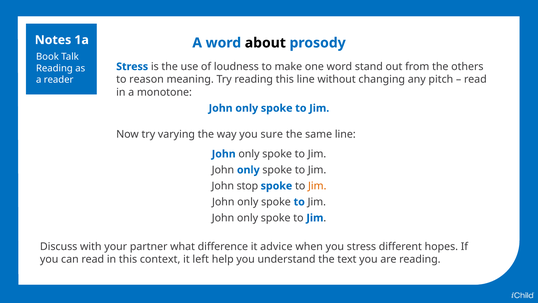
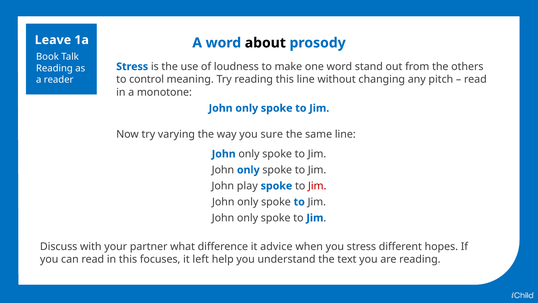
Notes: Notes -> Leave
reason: reason -> control
stop: stop -> play
Jim at (317, 186) colour: orange -> red
context: context -> focuses
